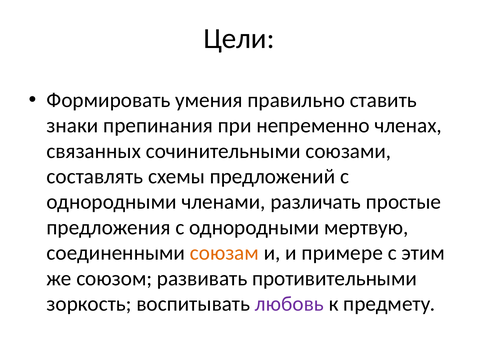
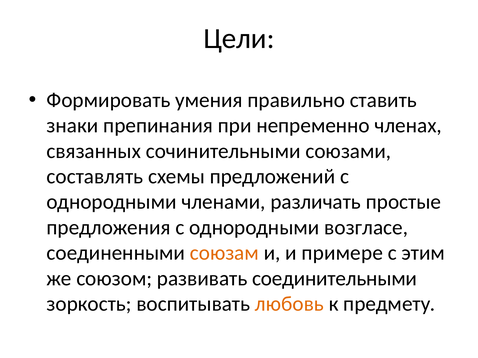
мертвую: мертвую -> возгласе
противительными: противительными -> соединительными
любовь colour: purple -> orange
